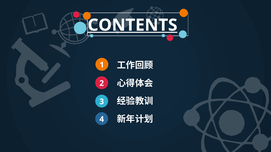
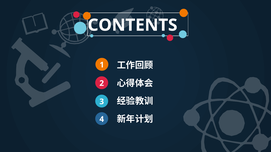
CONTENTS underline: present -> none
